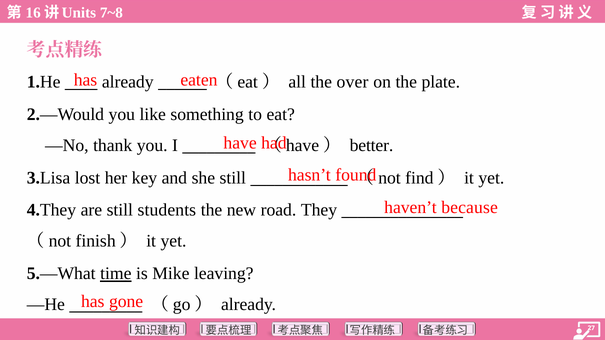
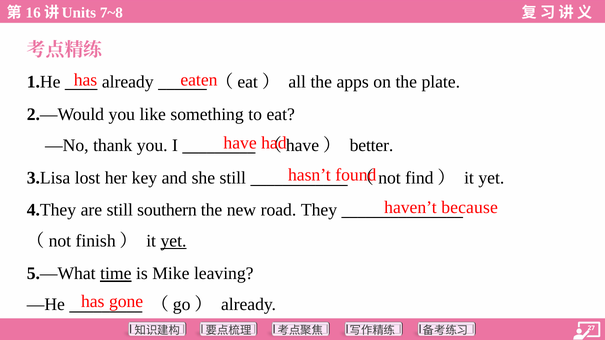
over: over -> apps
students: students -> southern
yet at (173, 241) underline: none -> present
